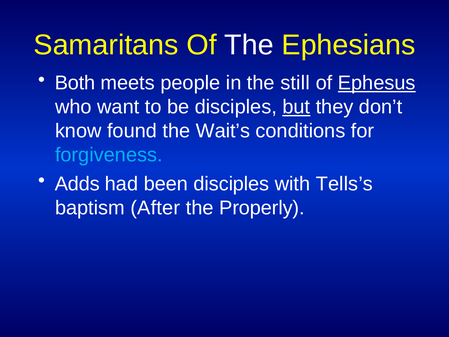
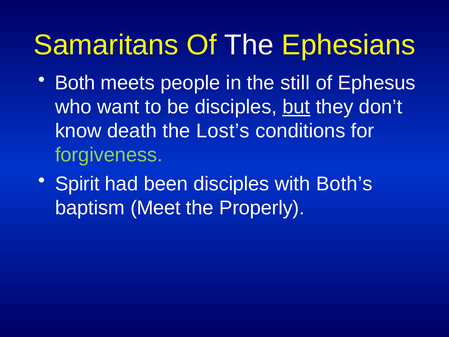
Ephesus underline: present -> none
found: found -> death
Wait’s: Wait’s -> Lost’s
forgiveness colour: light blue -> light green
Adds: Adds -> Spirit
Tells’s: Tells’s -> Both’s
After: After -> Meet
